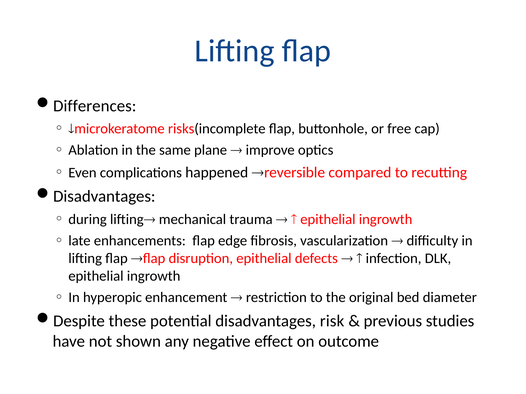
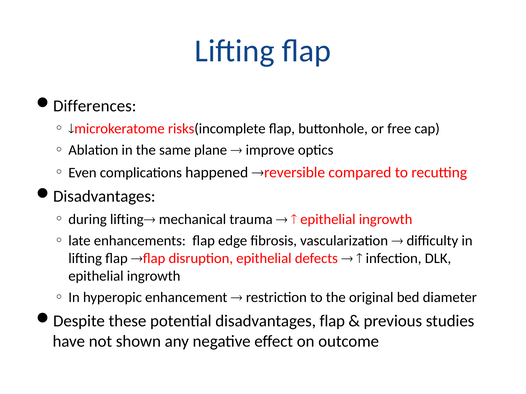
disadvantages risk: risk -> flap
